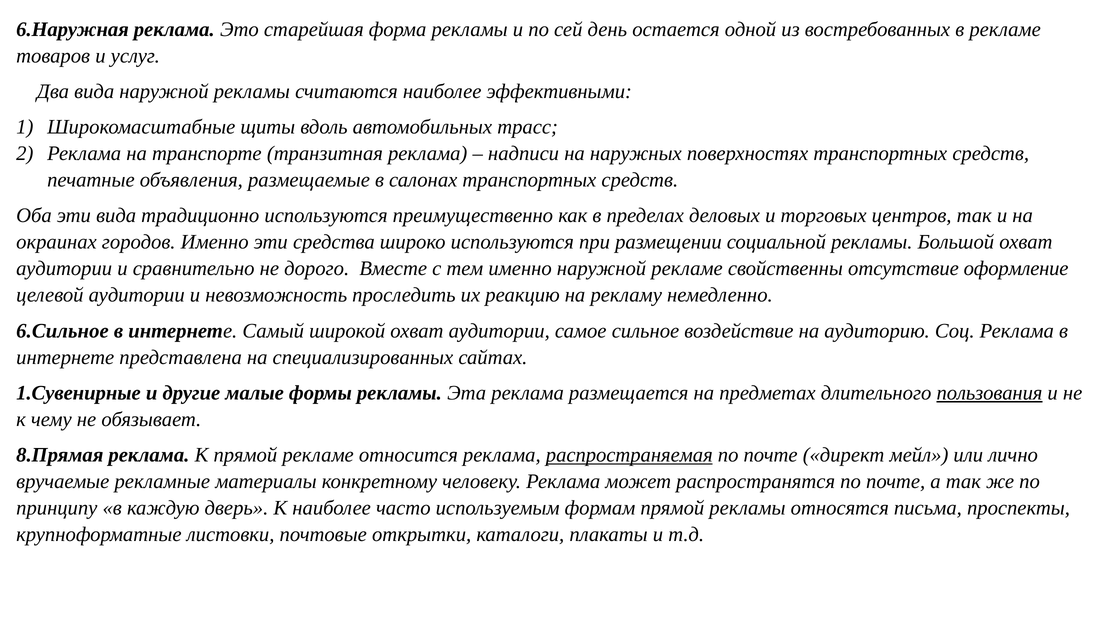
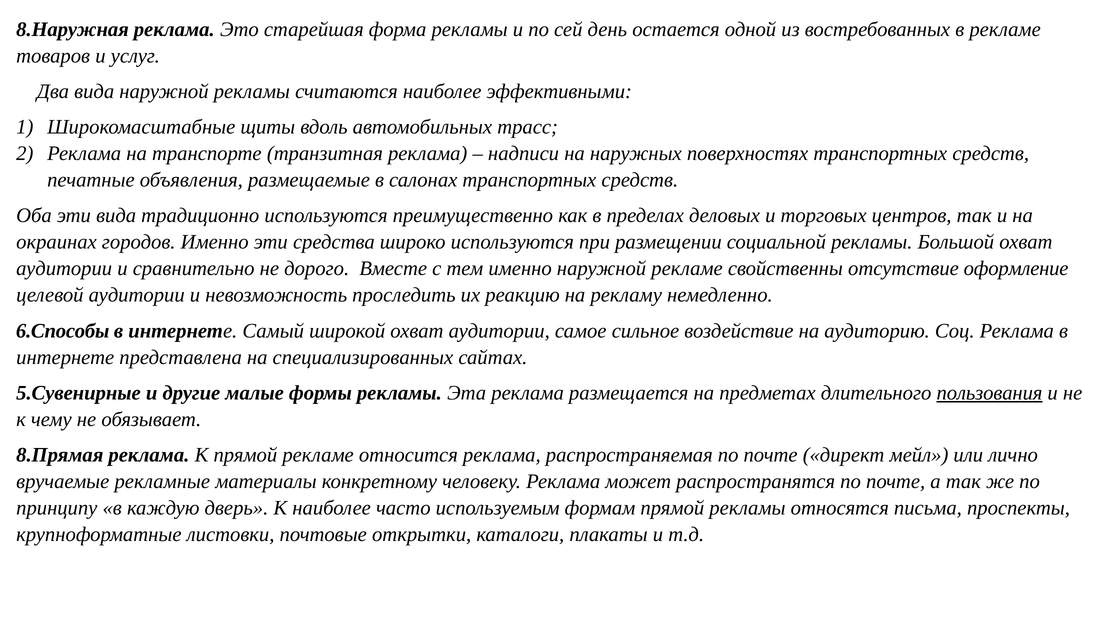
6.Наружная: 6.Наружная -> 8.Наружная
6.Сильное: 6.Сильное -> 6.Способы
1.Сувенирные: 1.Сувенирные -> 5.Сувенирные
распространяемая underline: present -> none
